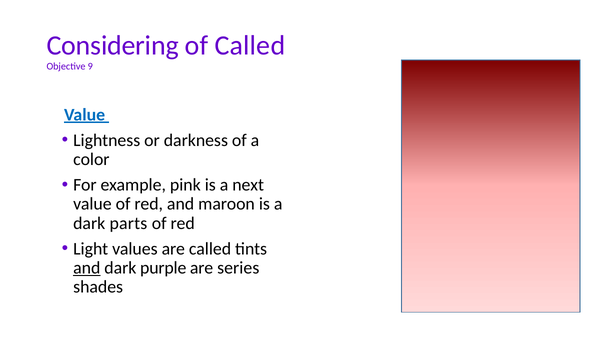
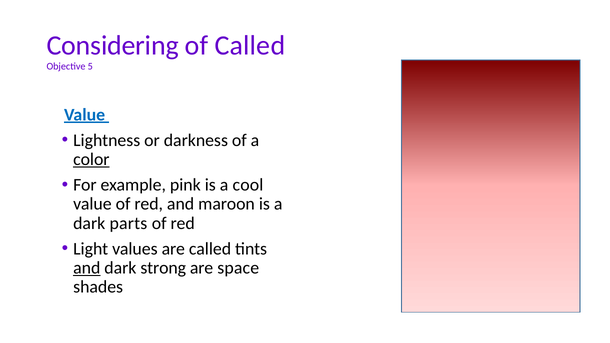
9: 9 -> 5
color underline: none -> present
next: next -> cool
purple: purple -> strong
series: series -> space
